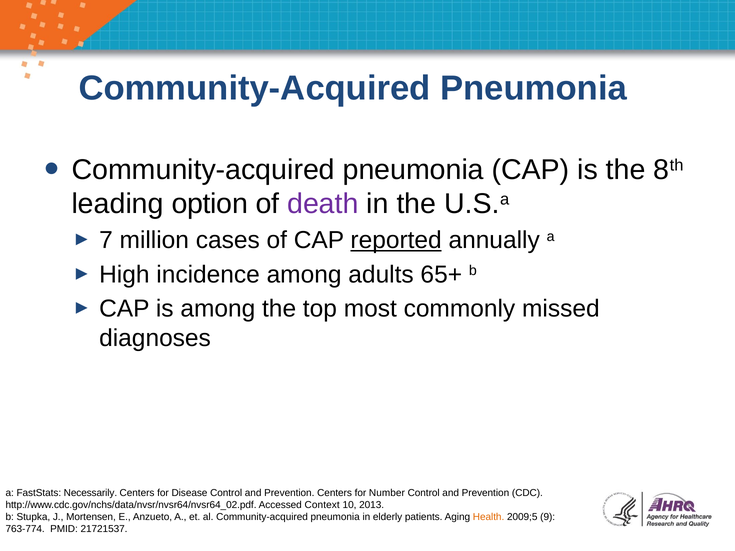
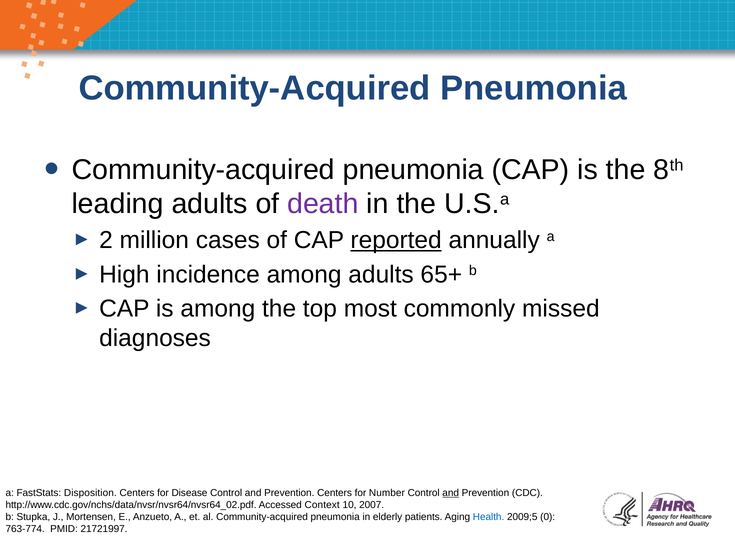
leading option: option -> adults
7: 7 -> 2
Necessarily: Necessarily -> Disposition
and at (451, 493) underline: none -> present
2013: 2013 -> 2007
Health colour: orange -> blue
9: 9 -> 0
21721537: 21721537 -> 21721997
